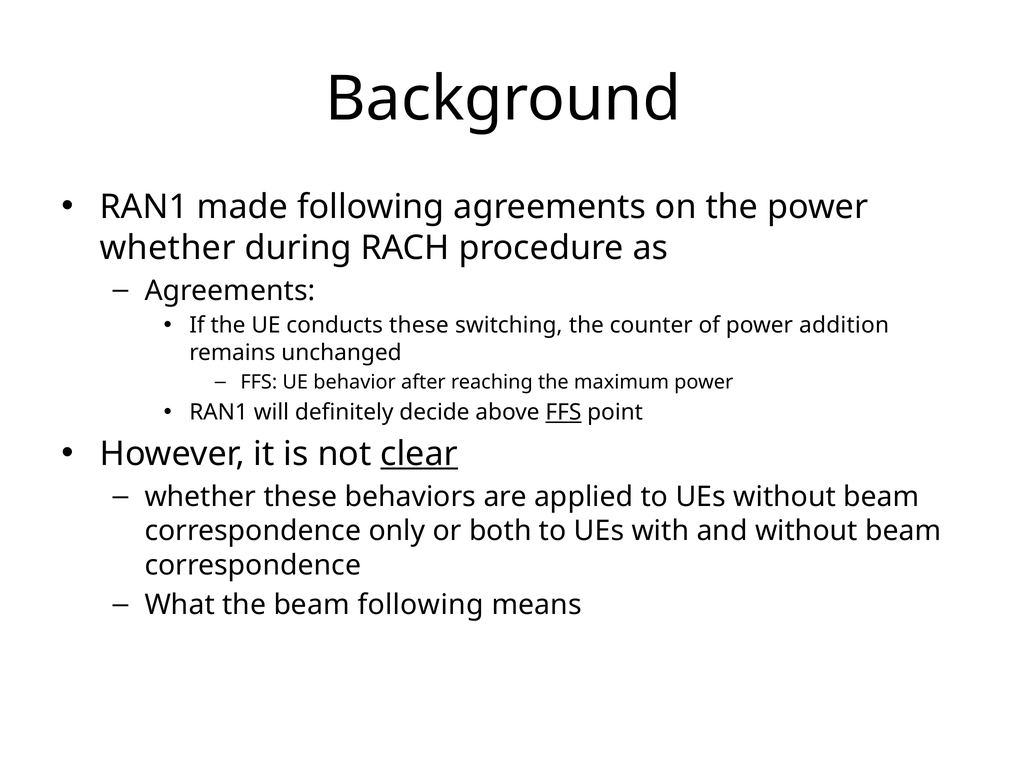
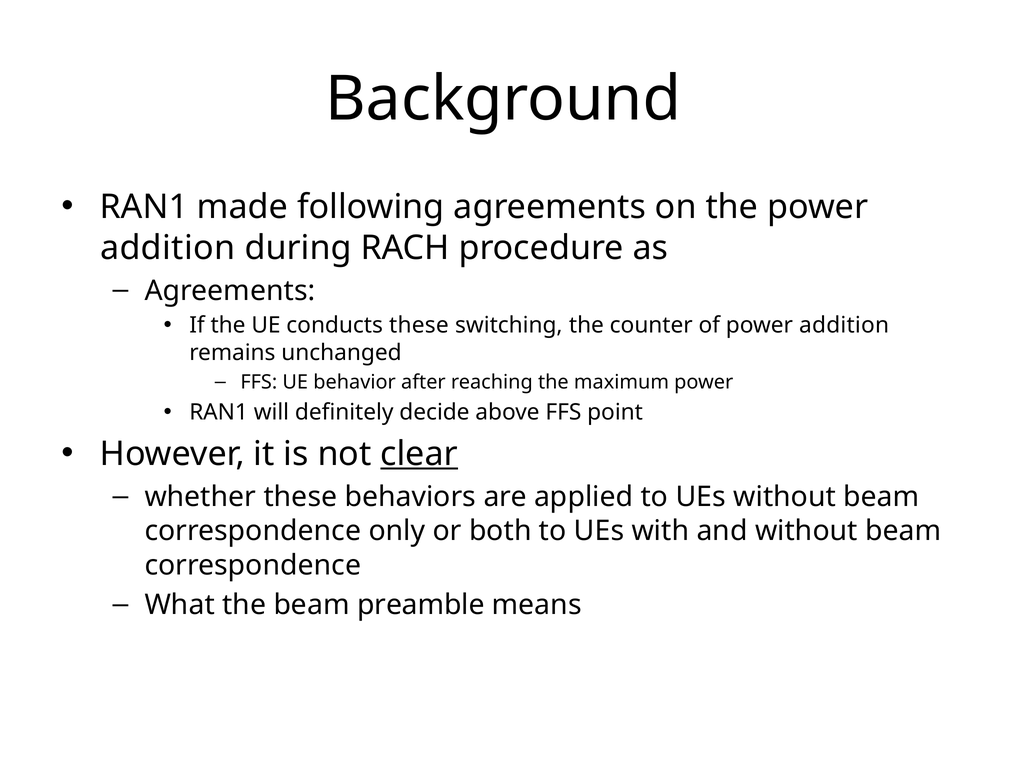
whether at (168, 248): whether -> addition
FFS at (563, 412) underline: present -> none
beam following: following -> preamble
